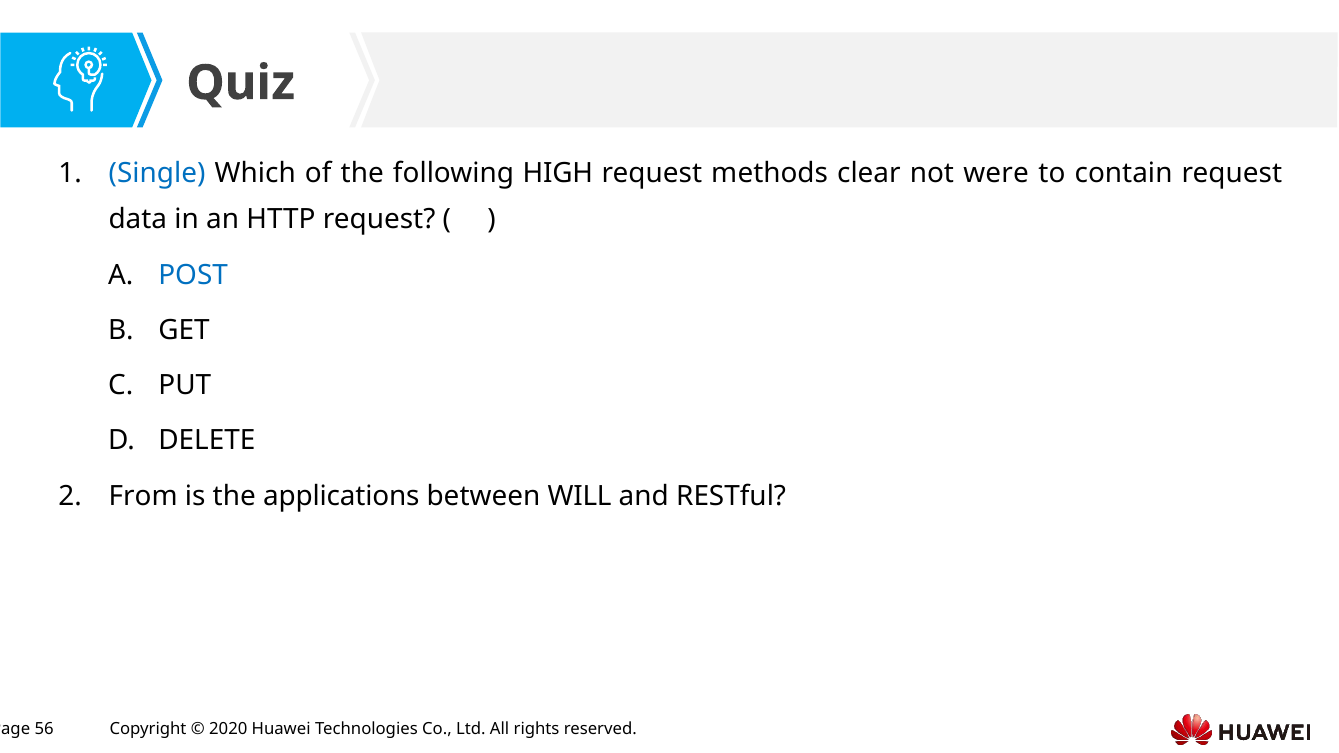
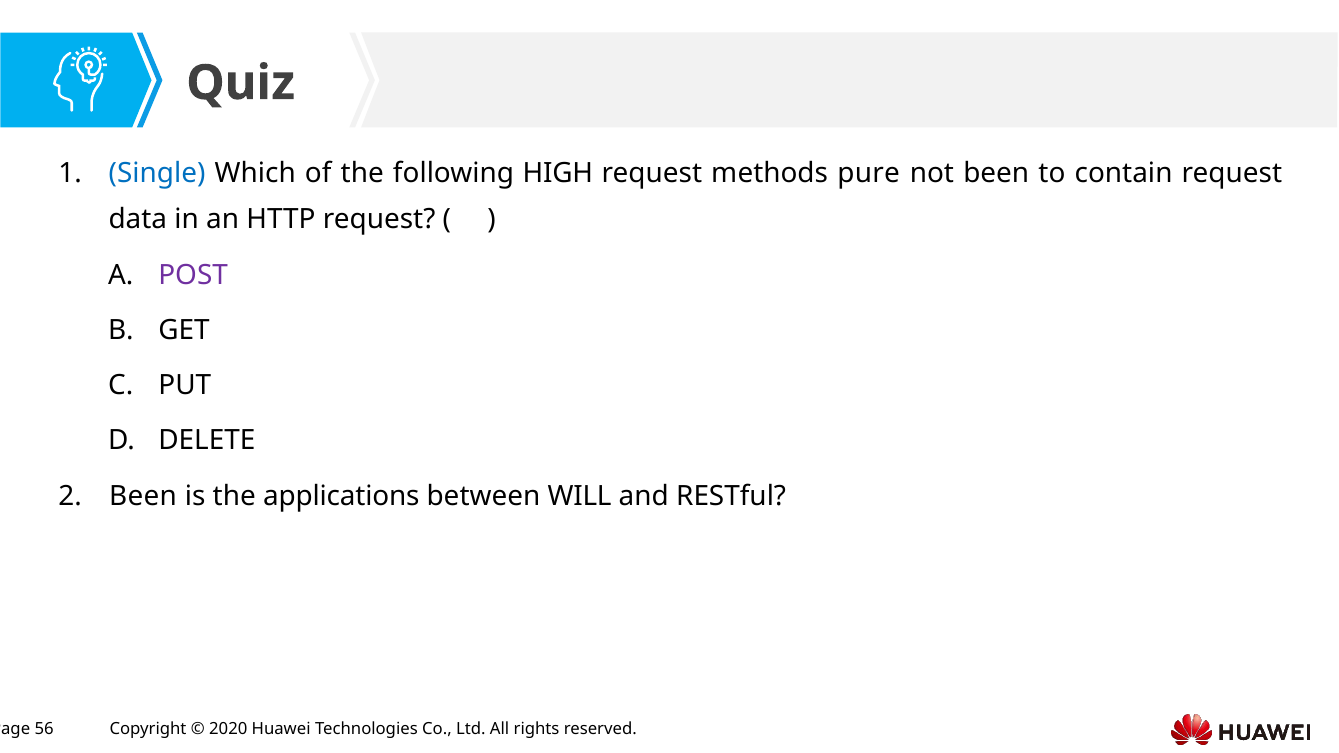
clear: clear -> pure
not were: were -> been
POST colour: blue -> purple
From at (143, 496): From -> Been
